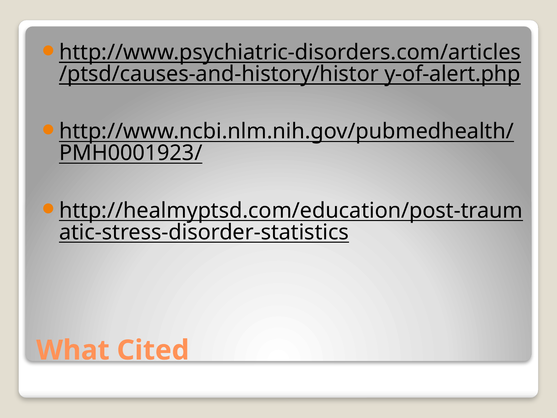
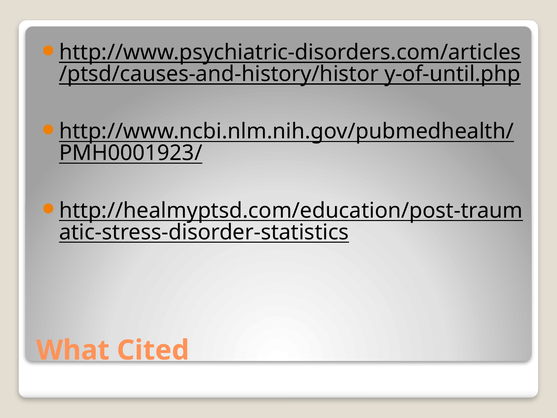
y-of-alert.php: y-of-alert.php -> y-of-until.php
